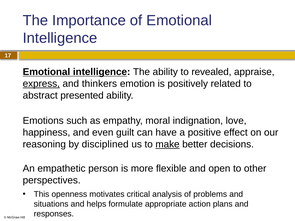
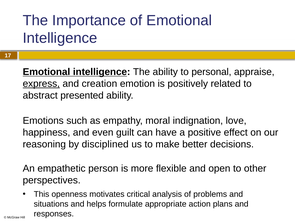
revealed: revealed -> personal
thinkers: thinkers -> creation
make underline: present -> none
